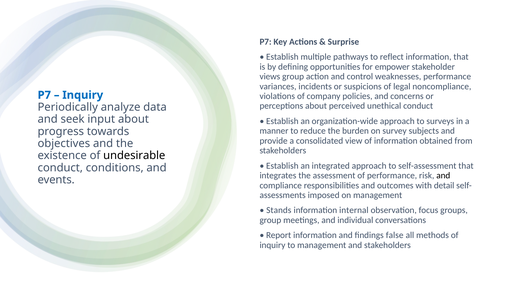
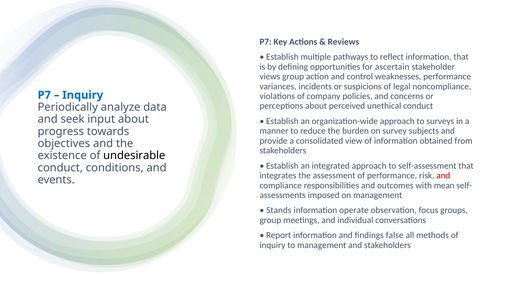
Surprise: Surprise -> Reviews
empower: empower -> ascertain
and at (443, 176) colour: black -> red
detail: detail -> mean
internal: internal -> operate
